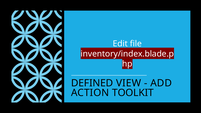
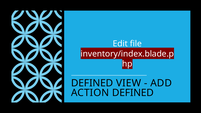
ACTION TOOLKIT: TOOLKIT -> DEFINED
